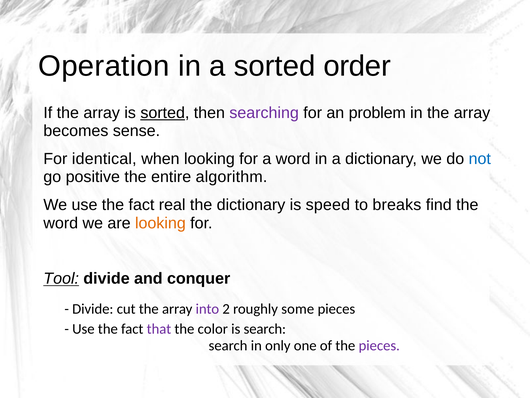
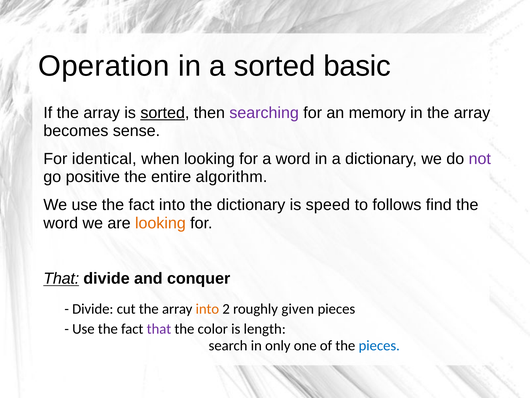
order: order -> basic
problem: problem -> memory
not colour: blue -> purple
fact real: real -> into
breaks: breaks -> follows
Tool at (61, 278): Tool -> That
into at (207, 308) colour: purple -> orange
some: some -> given
is search: search -> length
pieces at (379, 345) colour: purple -> blue
